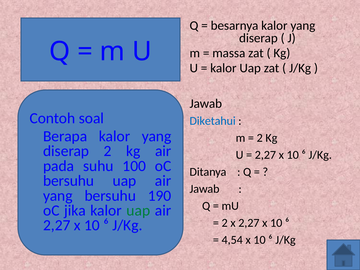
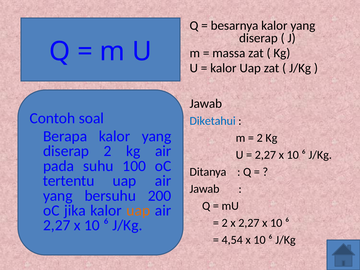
bersuhu at (69, 181): bersuhu -> tertentu
190: 190 -> 200
uap at (138, 211) colour: green -> orange
